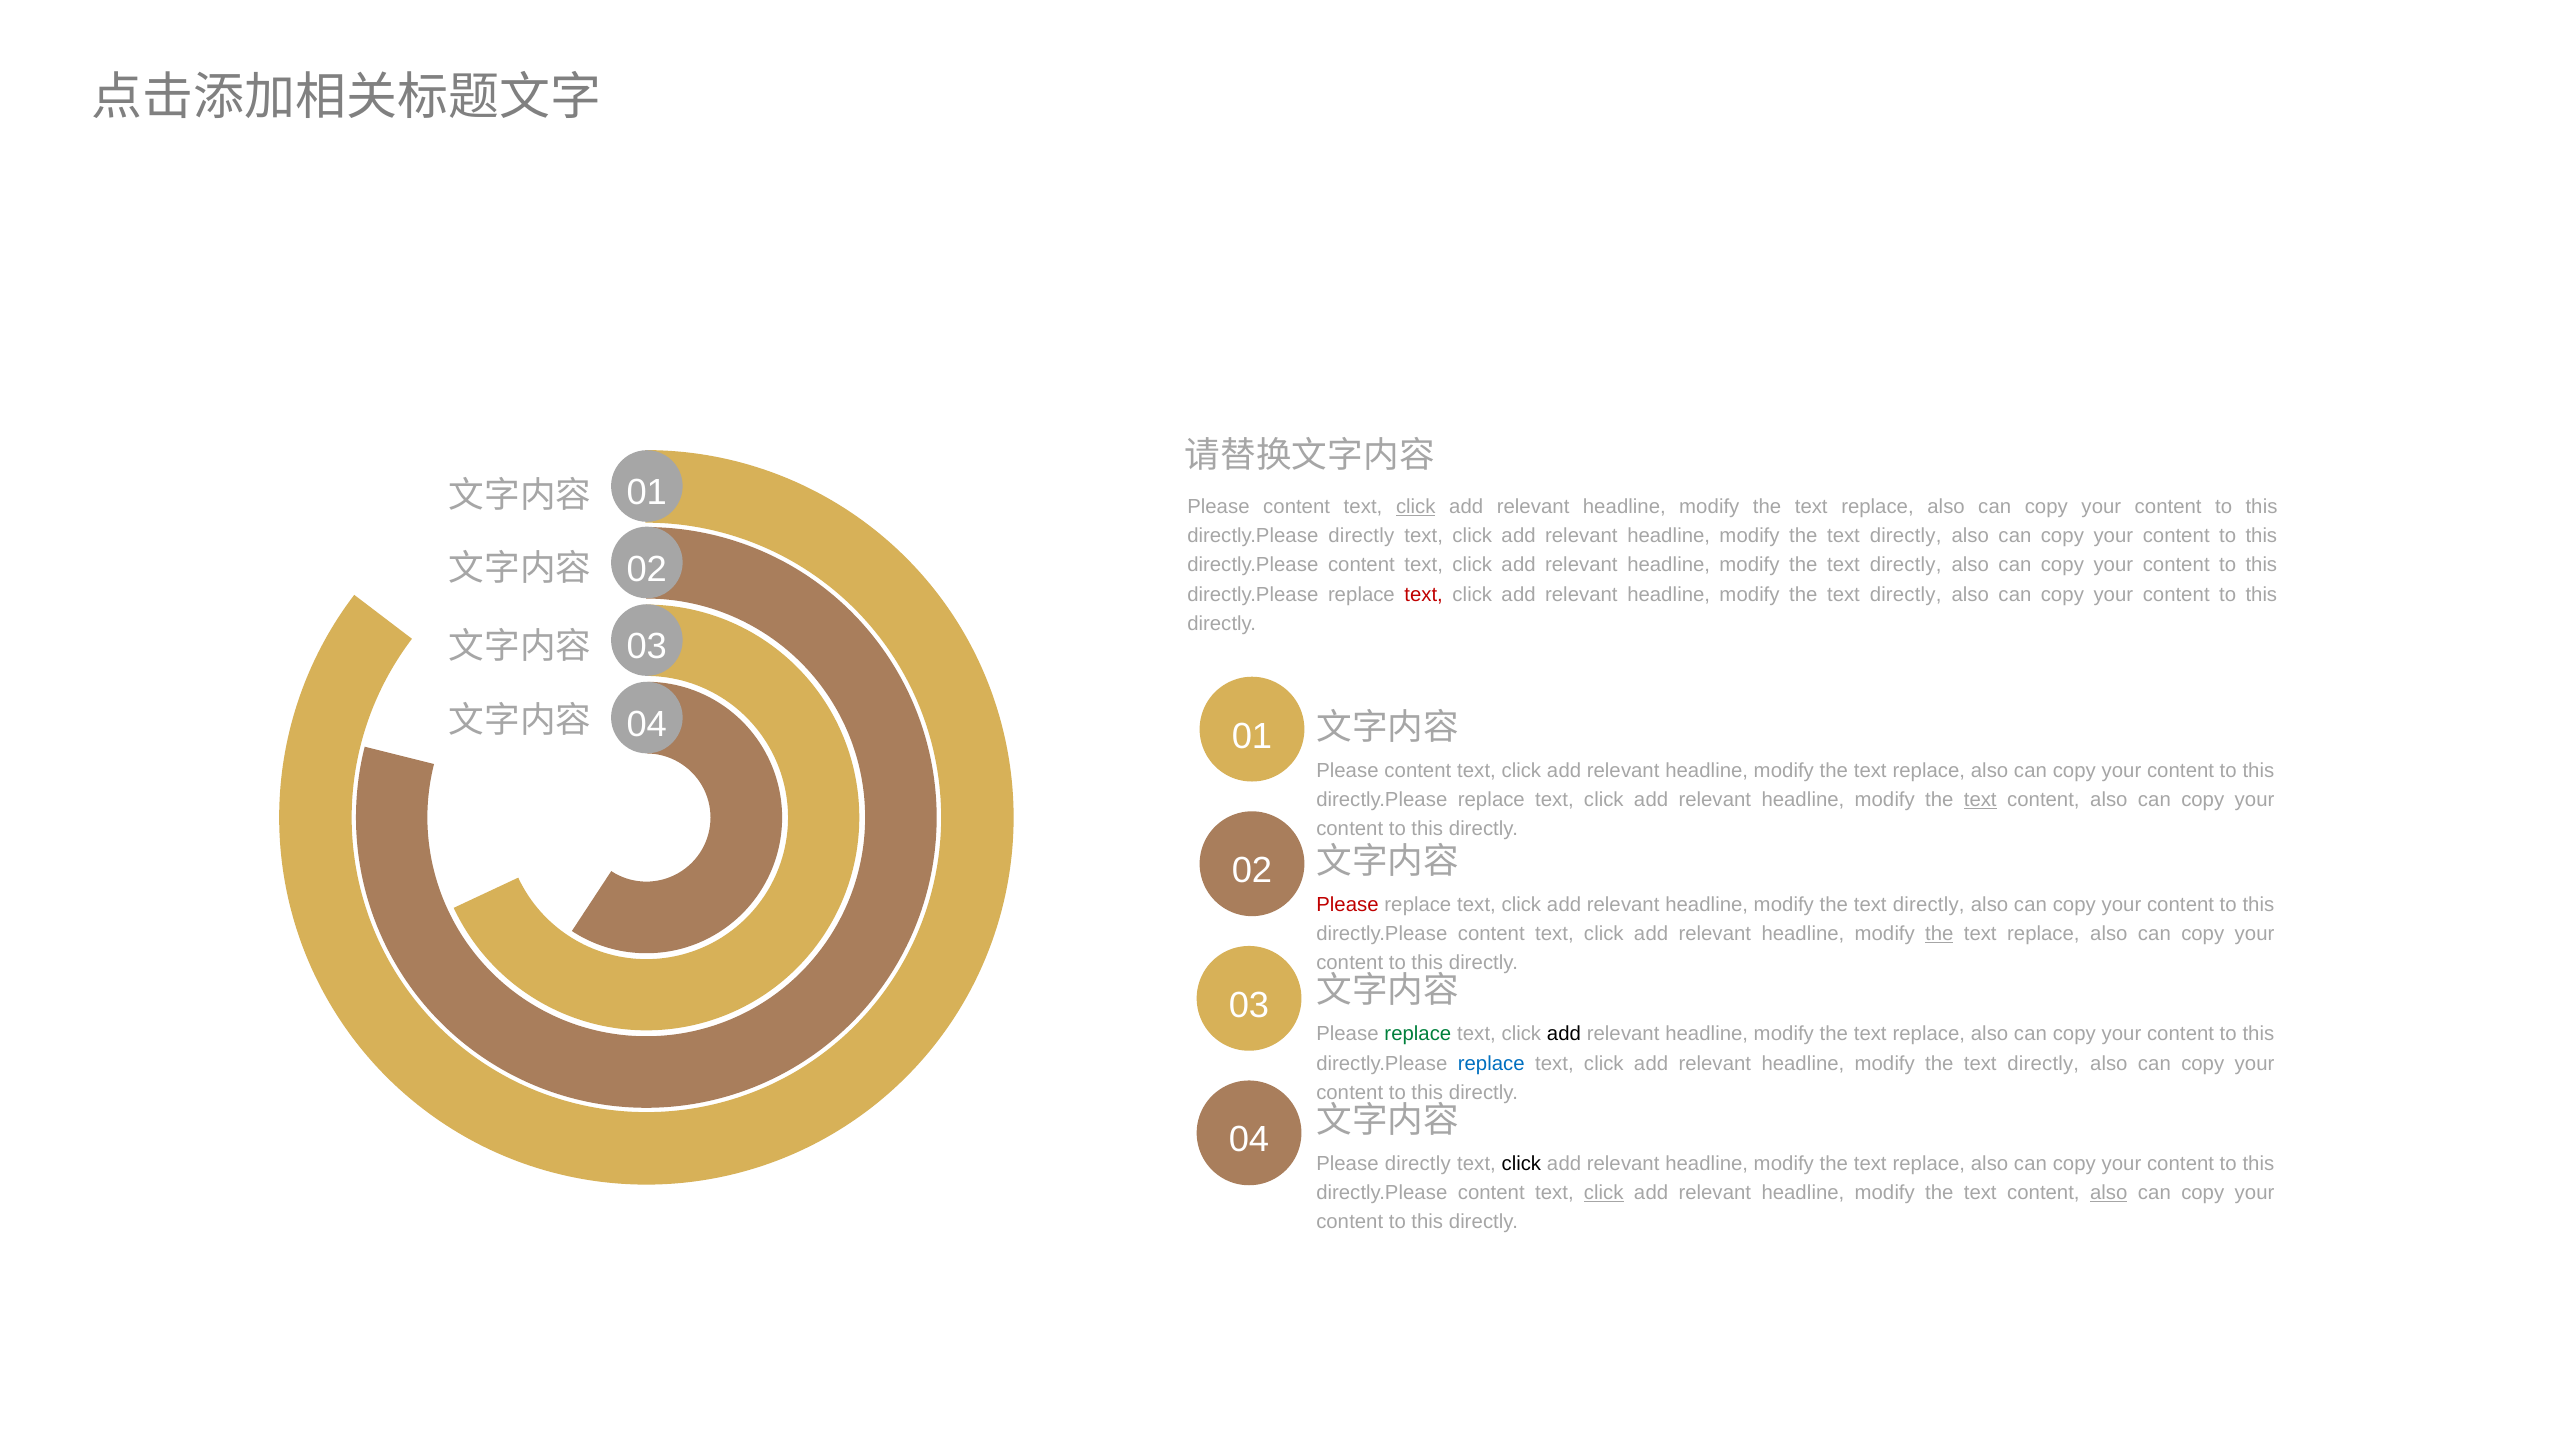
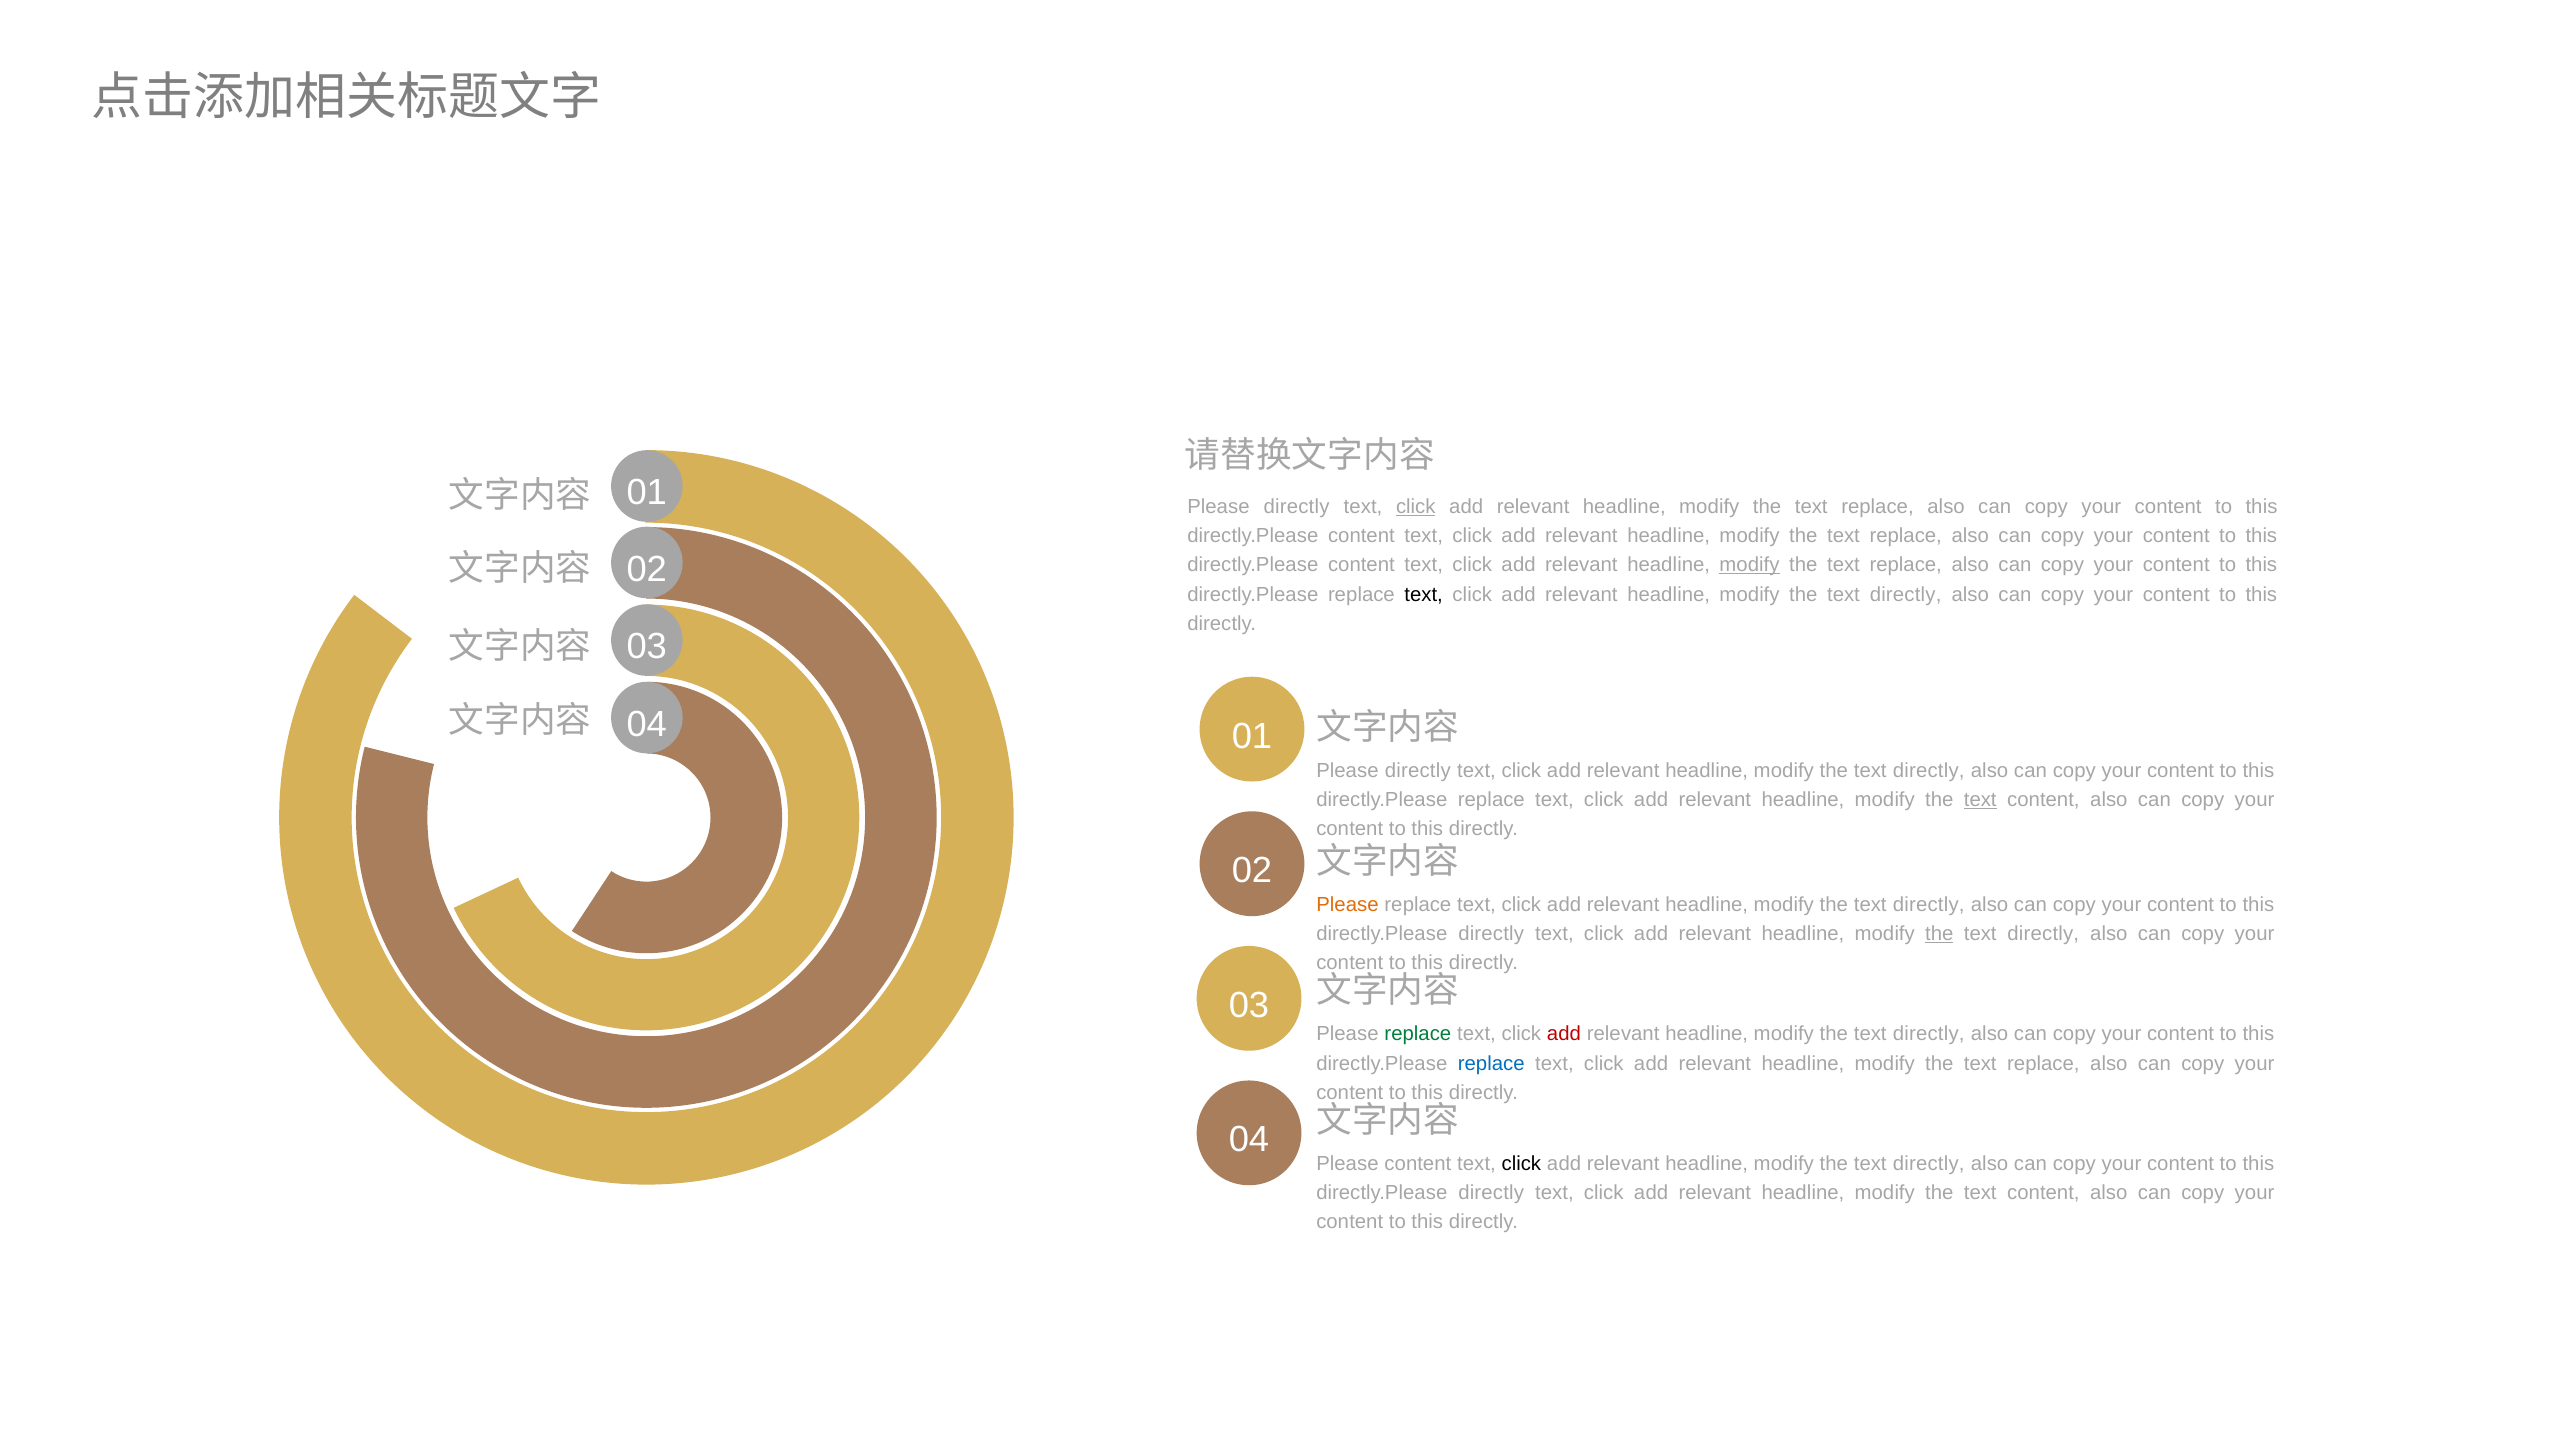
01 Please content: content -> directly
directly at (1361, 536): directly -> content
directly at (1906, 536): directly -> replace
modify at (1750, 565) underline: none -> present
directly at (1906, 565): directly -> replace
text at (1424, 594) colour: red -> black
content at (1418, 771): content -> directly
replace at (1929, 771): replace -> directly
Please at (1347, 905) colour: red -> orange
content at (1491, 934): content -> directly
replace at (2043, 934): replace -> directly
add at (1564, 1034) colour: black -> red
replace at (1929, 1034): replace -> directly
directly at (2043, 1063): directly -> replace
Please directly: directly -> content
replace at (1929, 1164): replace -> directly
content at (1491, 1193): content -> directly
click at (1604, 1193) underline: present -> none
also at (2109, 1193) underline: present -> none
